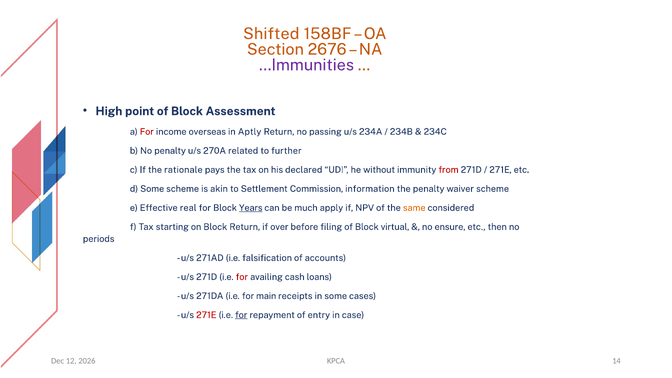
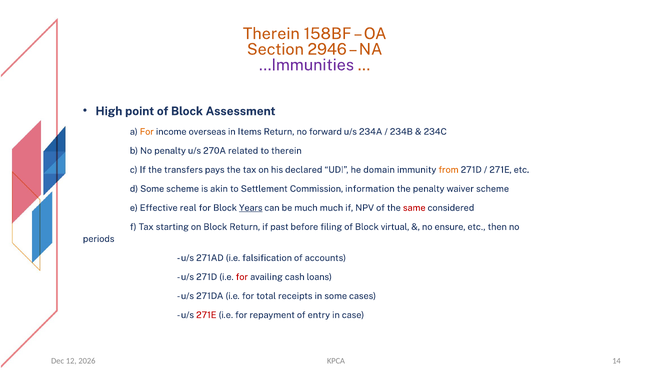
Shifted at (271, 34): Shifted -> Therein
2676: 2676 -> 2946
For at (147, 132) colour: red -> orange
Aptly: Aptly -> Items
passing: passing -> forward
to further: further -> therein
rationale: rationale -> transfers
without: without -> domain
from colour: red -> orange
much apply: apply -> much
same colour: orange -> red
over: over -> past
main: main -> total
for at (241, 315) underline: present -> none
